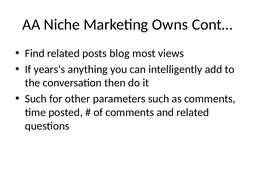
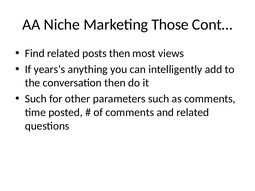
Owns: Owns -> Those
posts blog: blog -> then
